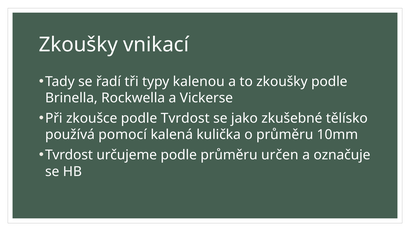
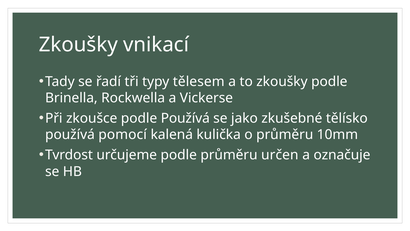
kalenou: kalenou -> tělesem
podle Tvrdost: Tvrdost -> Používá
